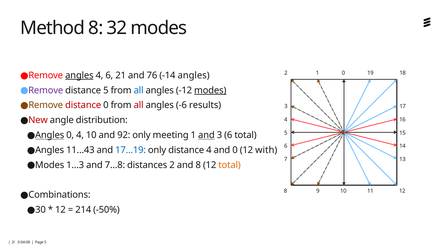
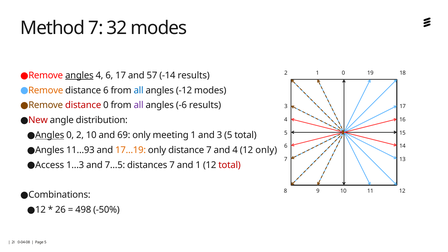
Method 8: 8 -> 7
6 21: 21 -> 17
76: 76 -> 57
-14 angles: angles -> results
Remove at (46, 90) colour: purple -> orange
distance 5: 5 -> 6
modes at (210, 90) underline: present -> none
all at (139, 105) colour: red -> purple
0 4: 4 -> 2
92: 92 -> 69
and at (206, 135) underline: present -> none
3 6: 6 -> 5
11…43: 11…43 -> 11…93
17…19 colour: blue -> orange
distance 4: 4 -> 7
and 0: 0 -> 4
12 with: with -> only
Modes at (50, 165): Modes -> Access
7…8: 7…8 -> 7…5
distances 2: 2 -> 7
and 8: 8 -> 1
total at (230, 165) colour: orange -> red
30 at (40, 210): 30 -> 12
12 at (60, 210): 12 -> 26
214: 214 -> 498
